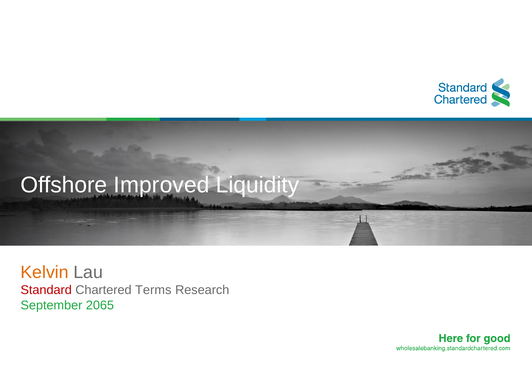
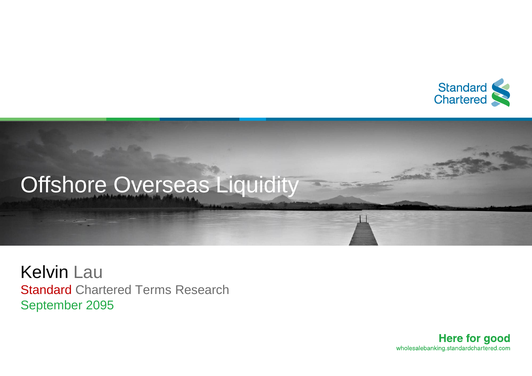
Improved: Improved -> Overseas
Kelvin colour: orange -> black
2065: 2065 -> 2095
